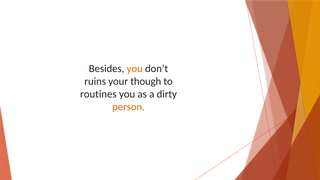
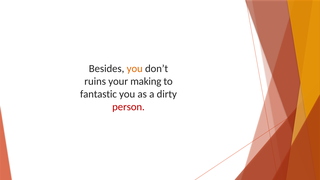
though: though -> making
routines: routines -> fantastic
person colour: orange -> red
